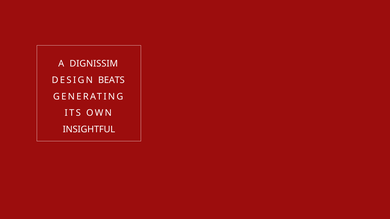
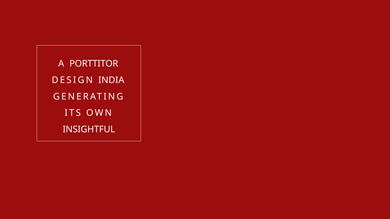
DIGNISSIM: DIGNISSIM -> PORTTITOR
BEATS: BEATS -> INDIA
